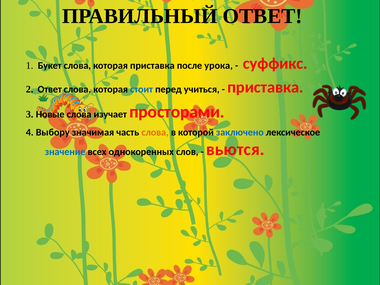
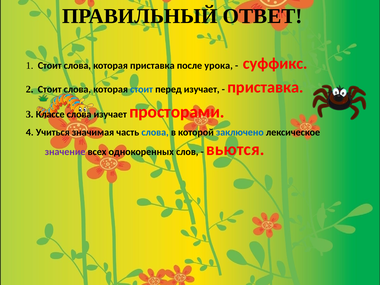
1 Букет: Букет -> Стоит
2 Ответ: Ответ -> Стоит
перед учиться: учиться -> изучает
Новые: Новые -> Классе
Выбору: Выбору -> Учиться
слова at (155, 132) colour: orange -> blue
значение colour: blue -> purple
